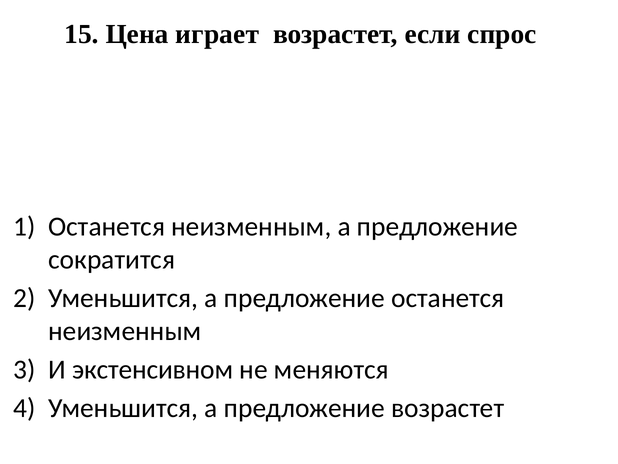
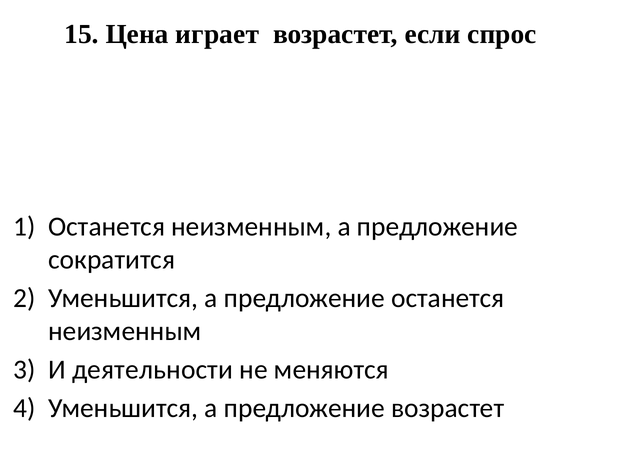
экстенсивном: экстенсивном -> деятельности
